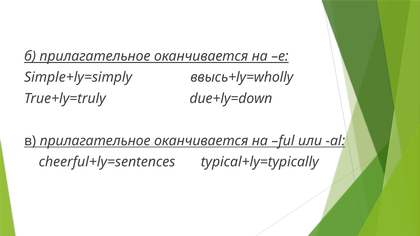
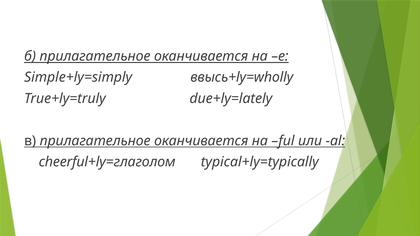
due+ly=down: due+ly=down -> due+ly=lately
cheerful+ly=sentences: cheerful+ly=sentences -> cheerful+ly=глаголом
